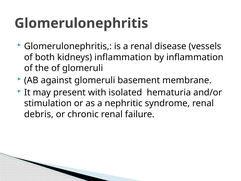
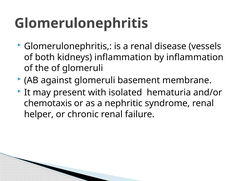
stimulation: stimulation -> chemotaxis
debris: debris -> helper
